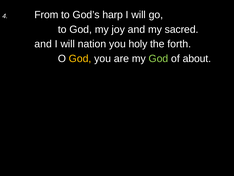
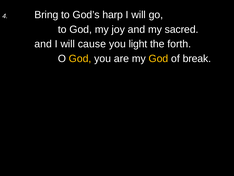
From: From -> Bring
nation: nation -> cause
holy: holy -> light
God at (158, 58) colour: light green -> yellow
about: about -> break
